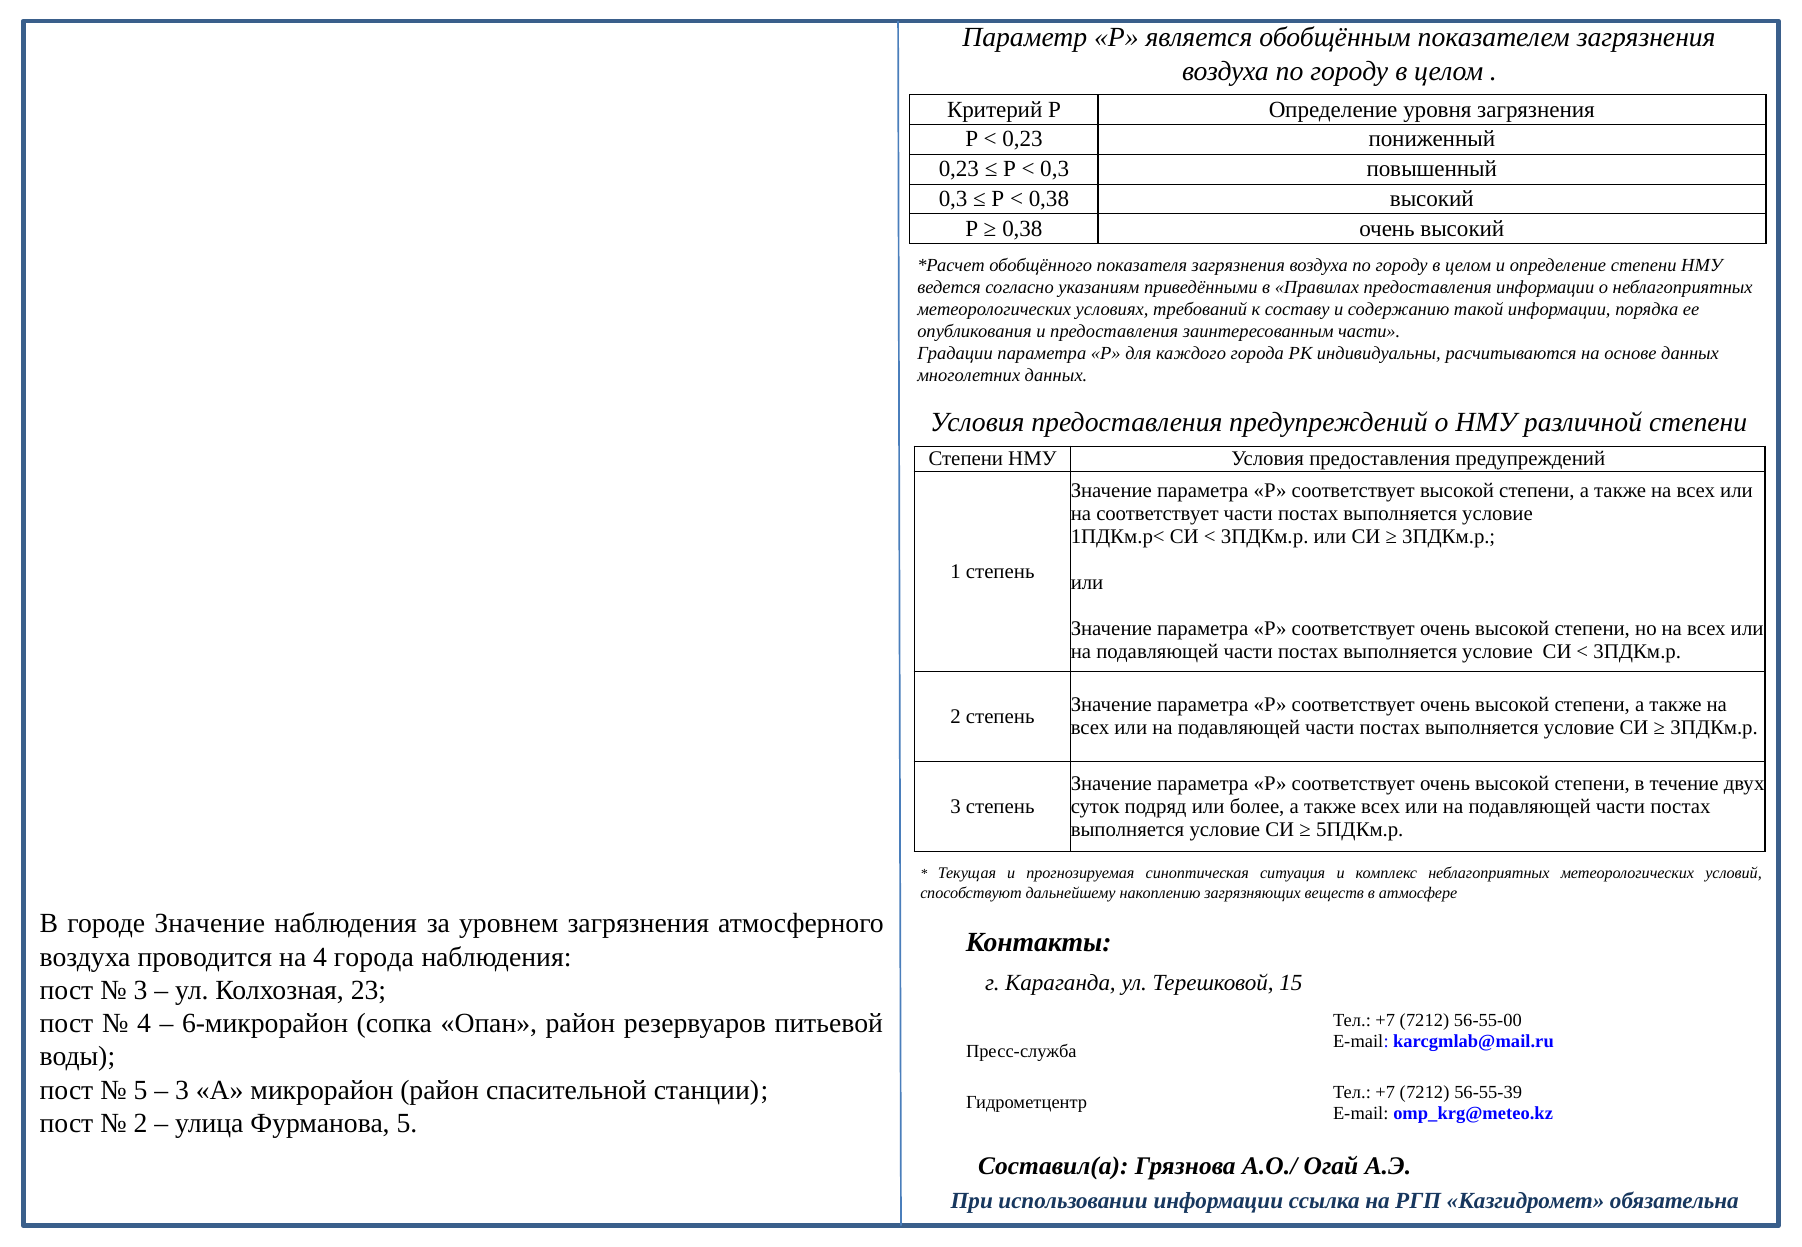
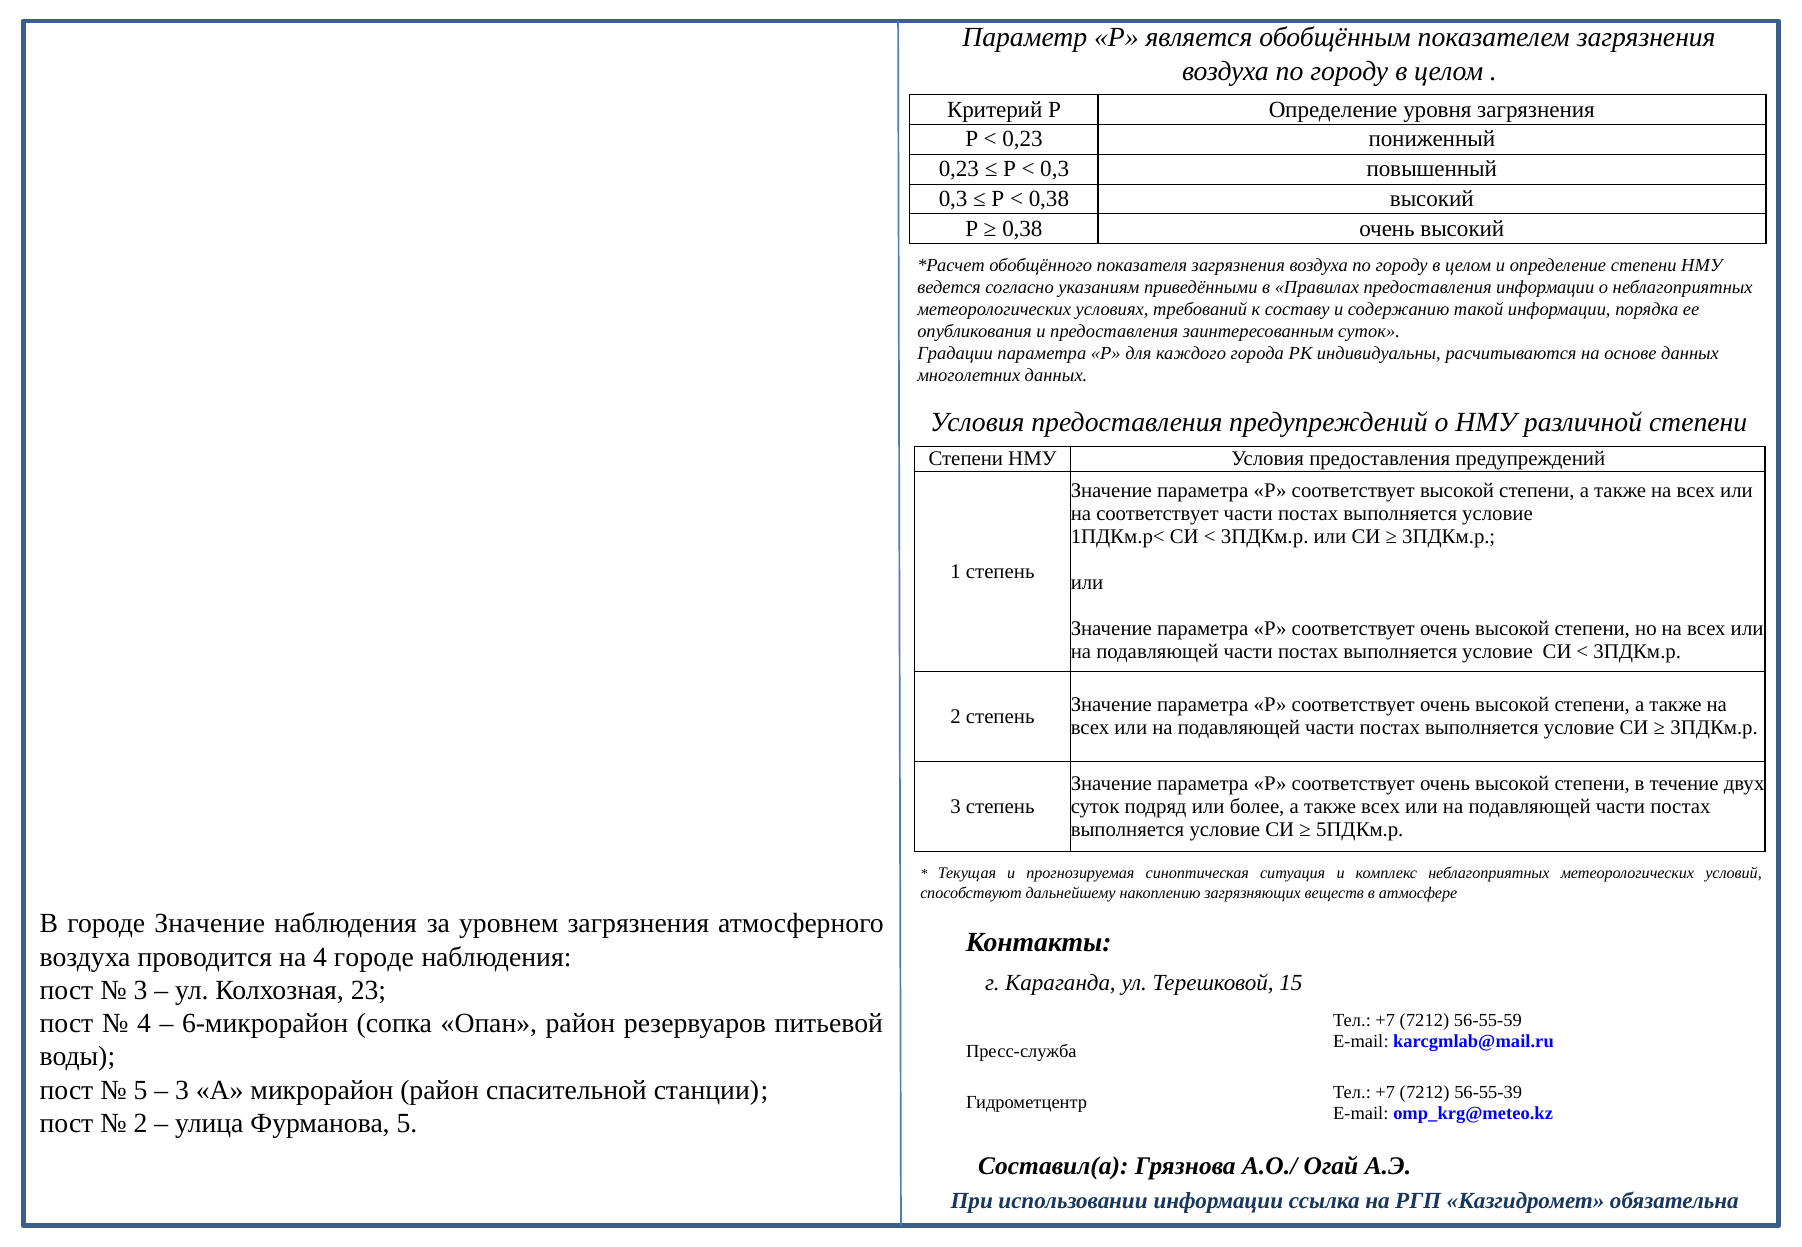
заинтересованным части: части -> суток
4 города: города -> городе
56-55-00: 56-55-00 -> 56-55-59
